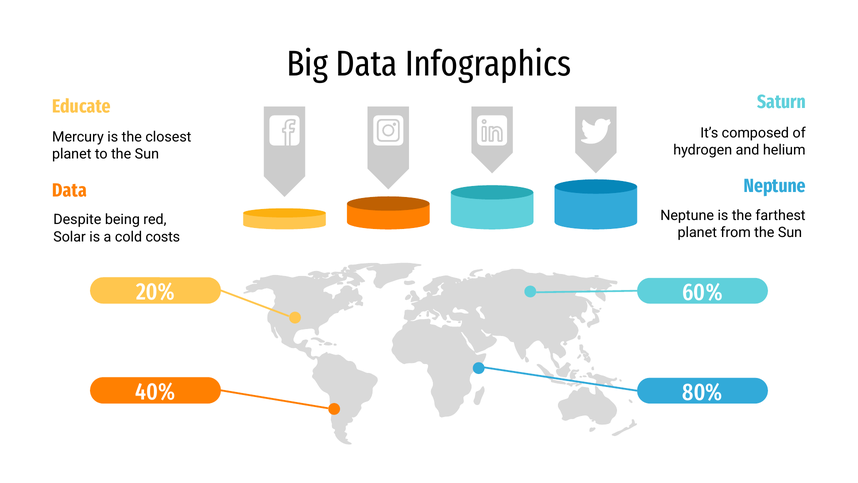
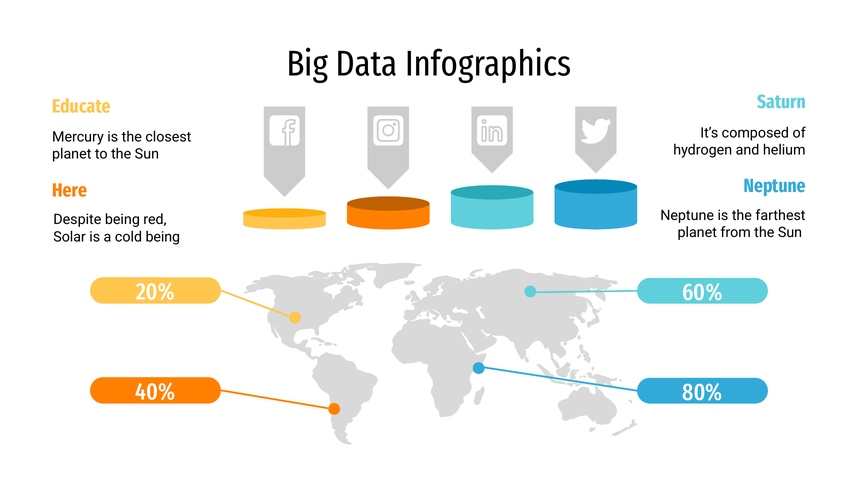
Data at (70, 190): Data -> Here
cold costs: costs -> being
